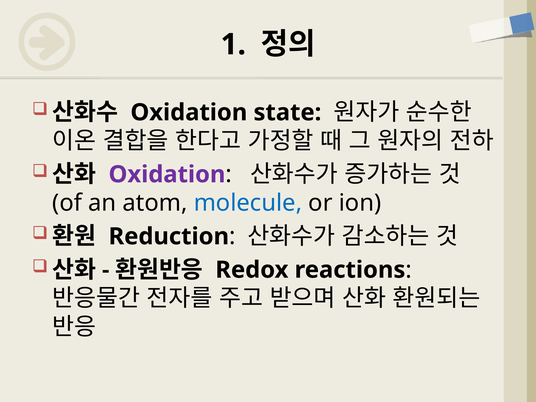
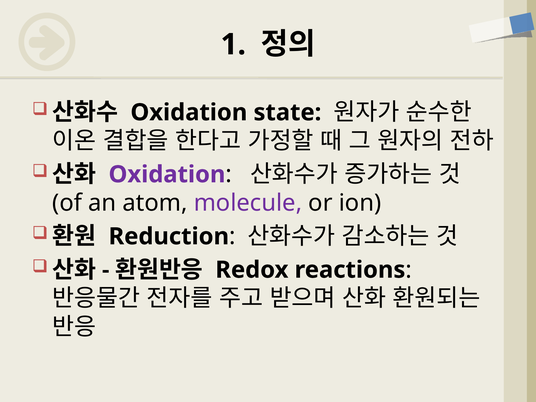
molecule colour: blue -> purple
